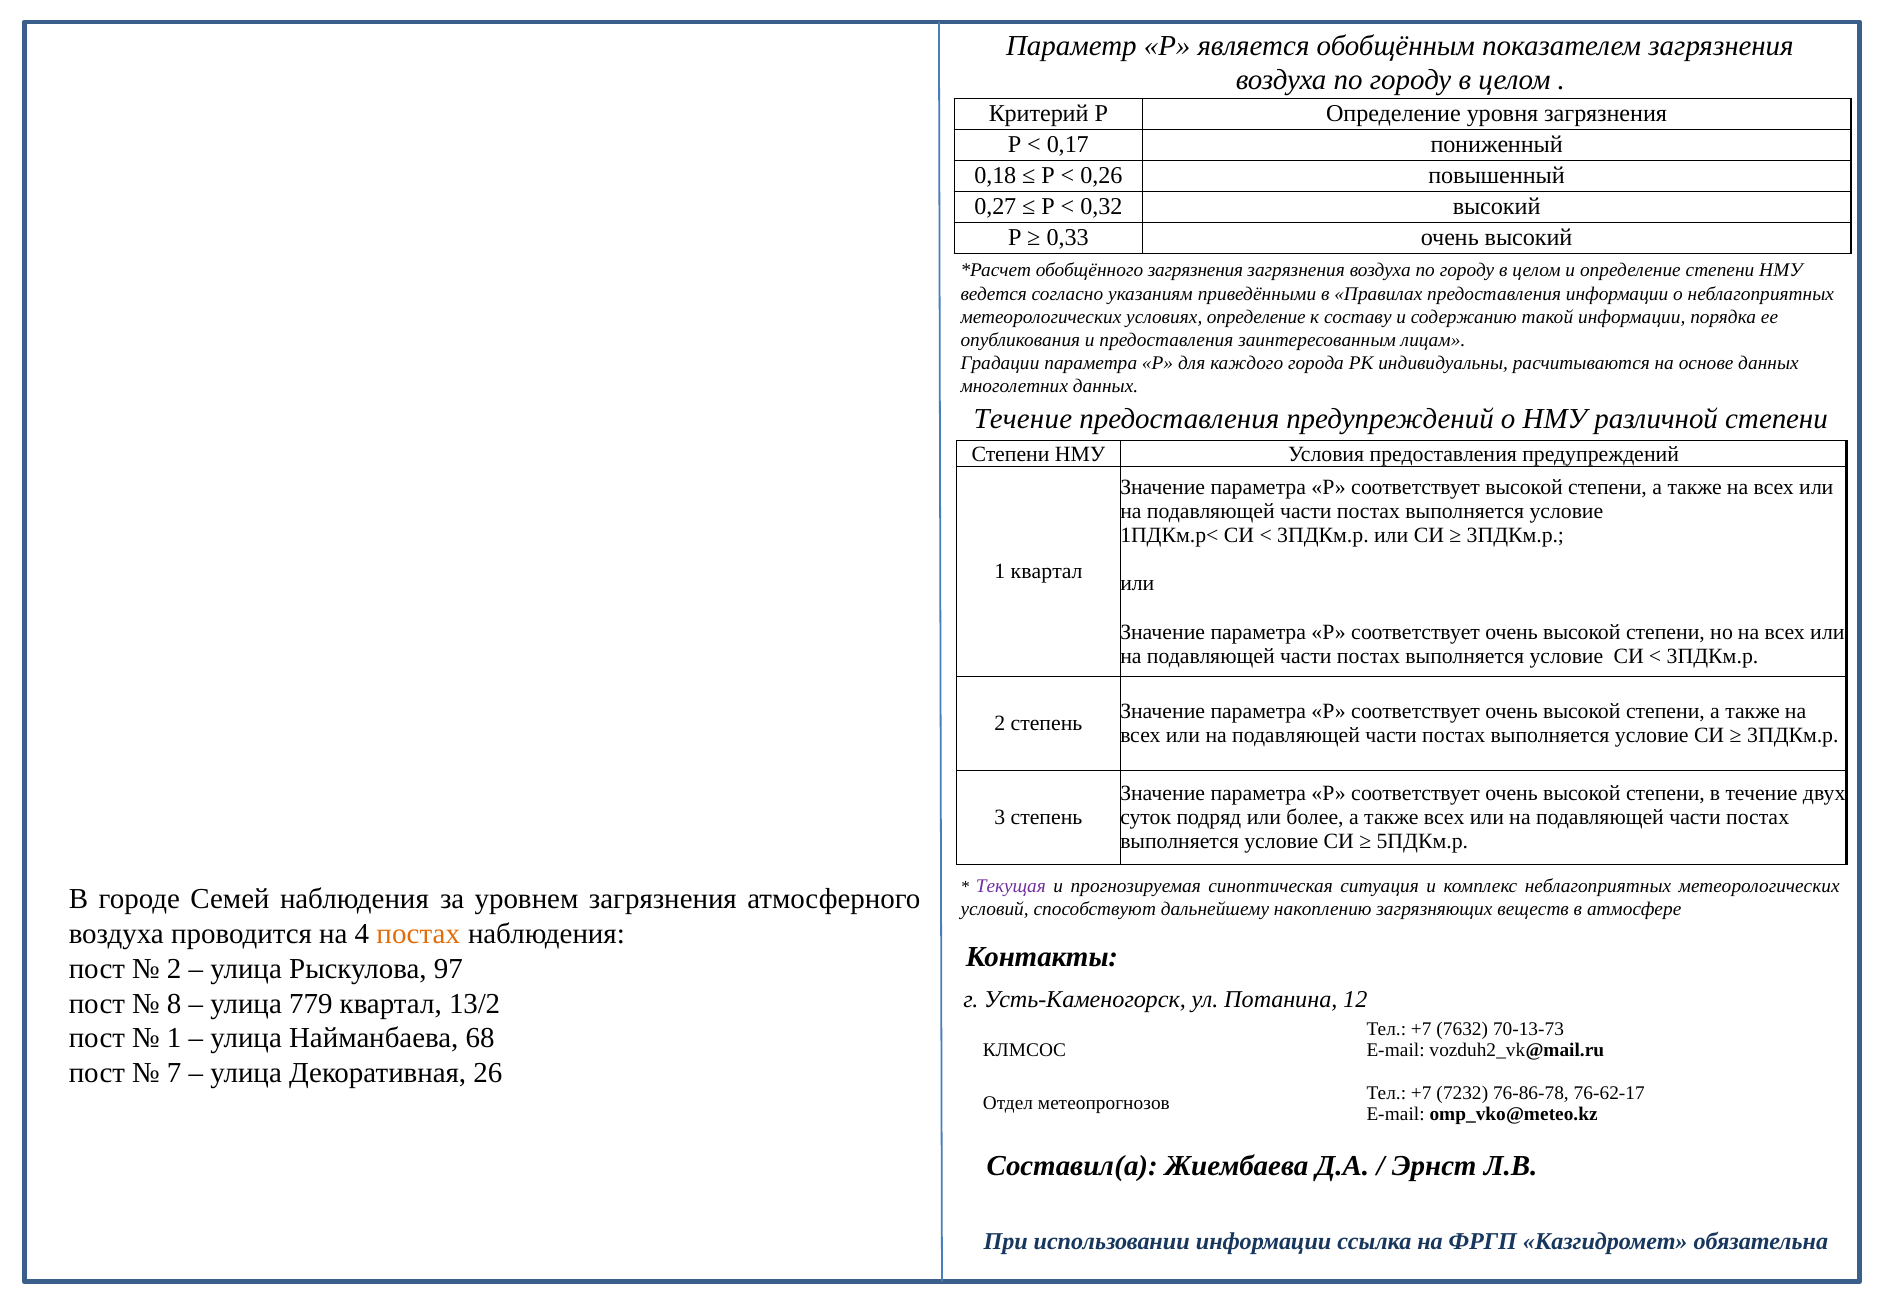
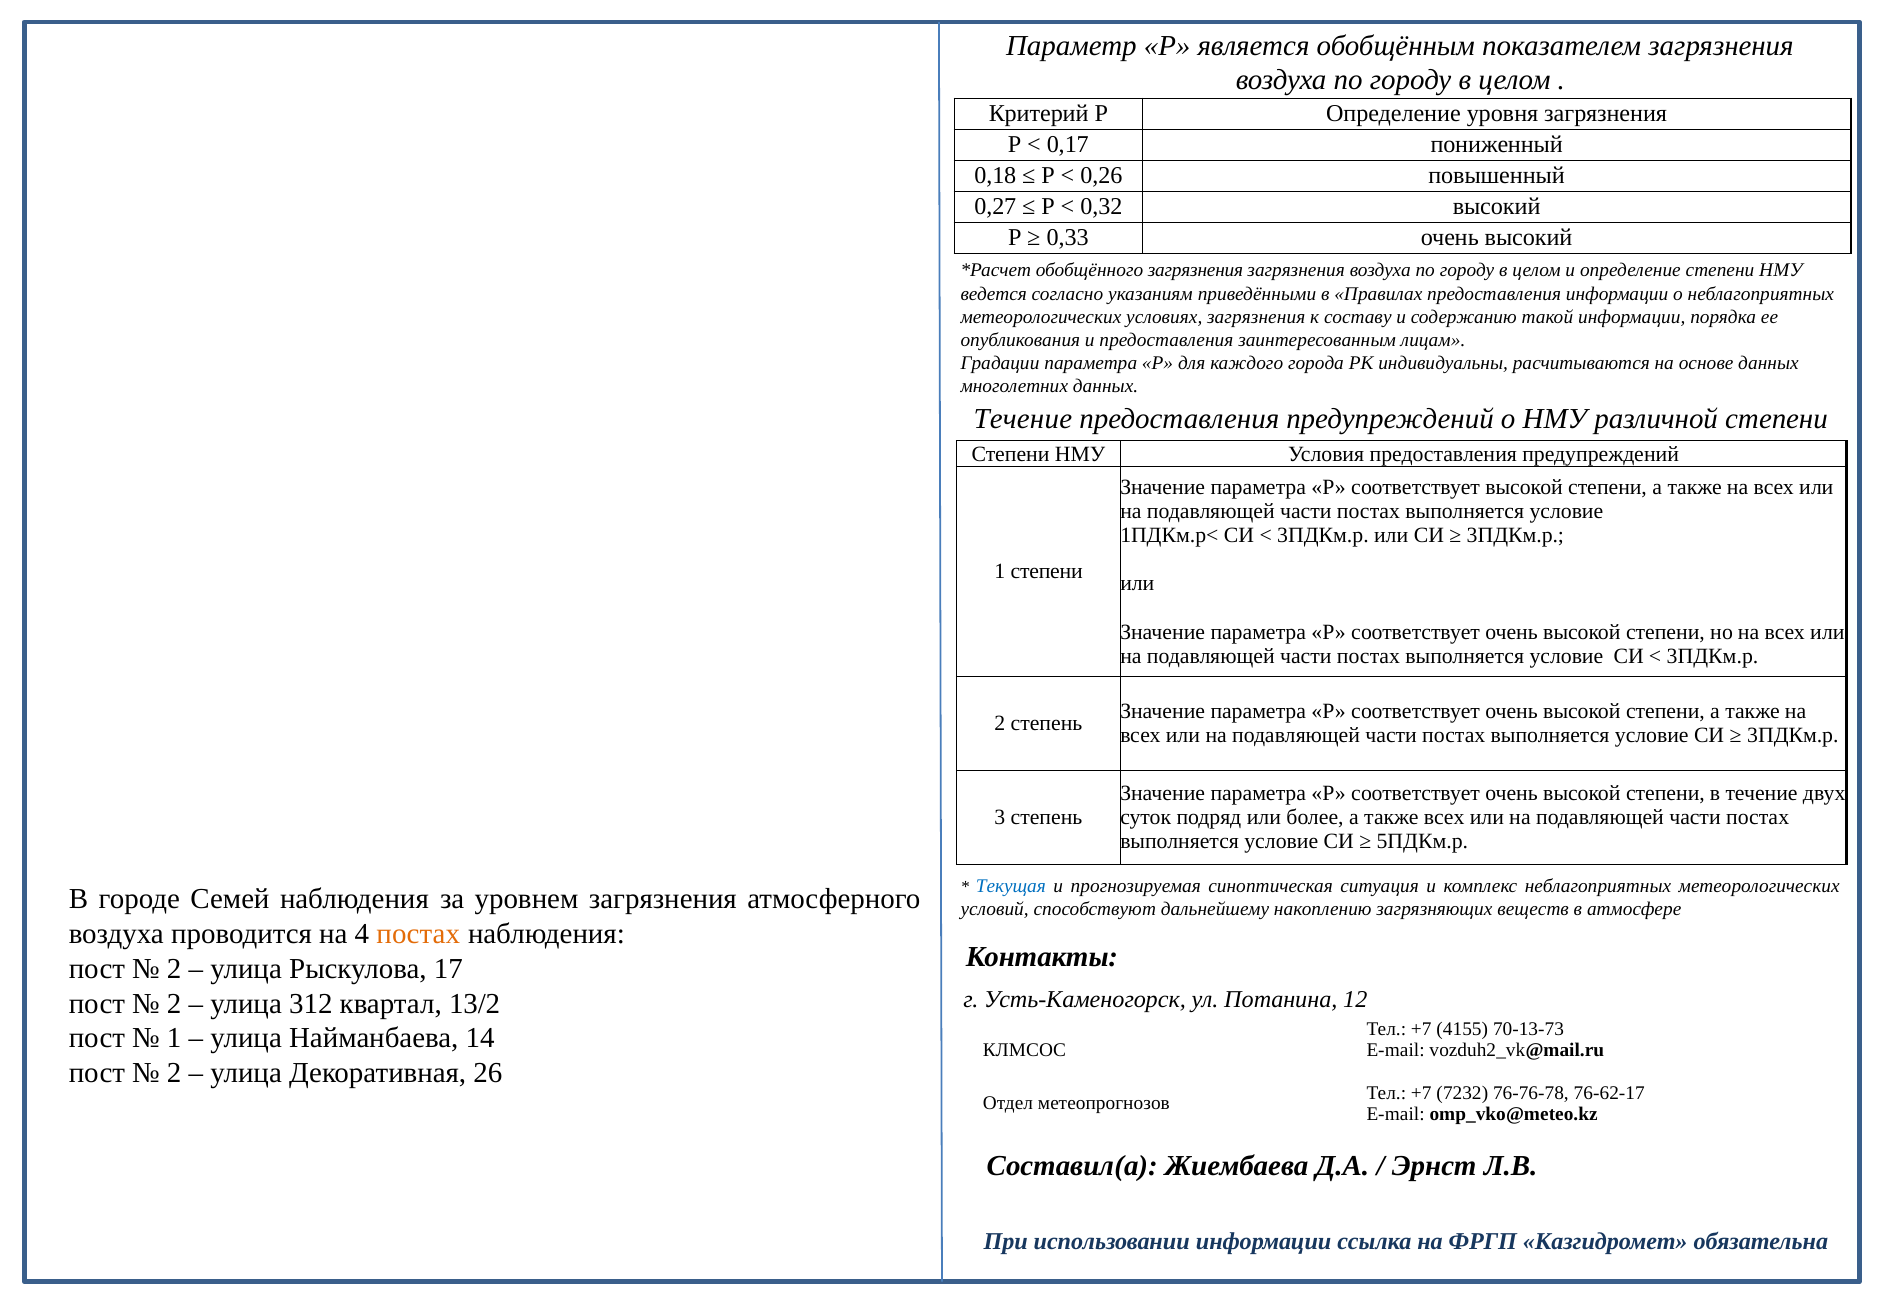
условиях определение: определение -> загрязнения
1 квартал: квартал -> степени
Текущая colour: purple -> blue
97: 97 -> 17
8 at (174, 1004): 8 -> 2
779: 779 -> 312
7632: 7632 -> 4155
68: 68 -> 14
7 at (174, 1073): 7 -> 2
76-86-78: 76-86-78 -> 76-76-78
